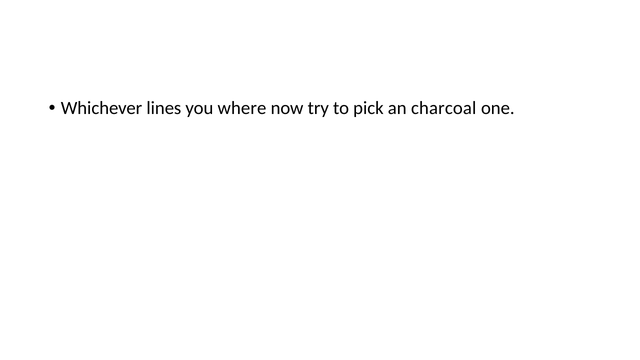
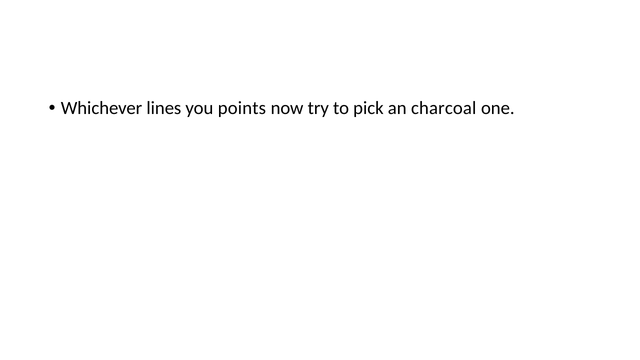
where: where -> points
